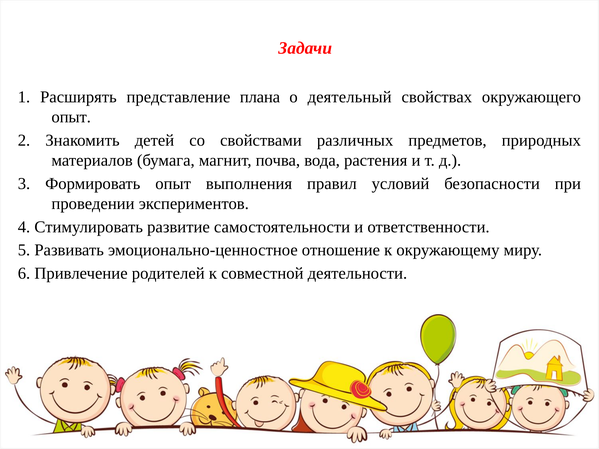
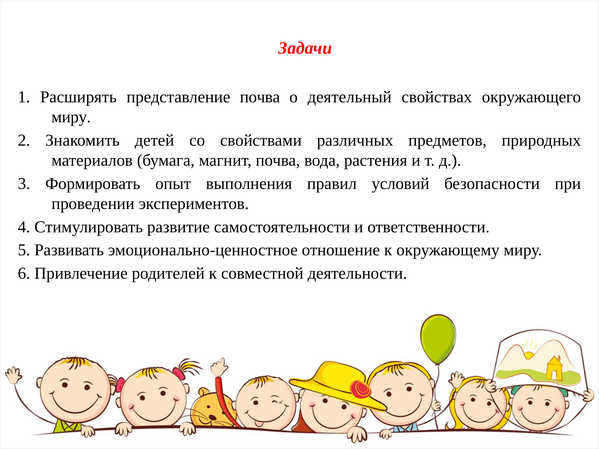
представление плана: плана -> почва
опыт at (71, 117): опыт -> миру
